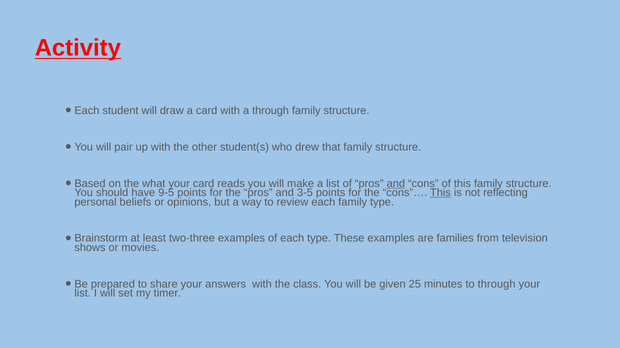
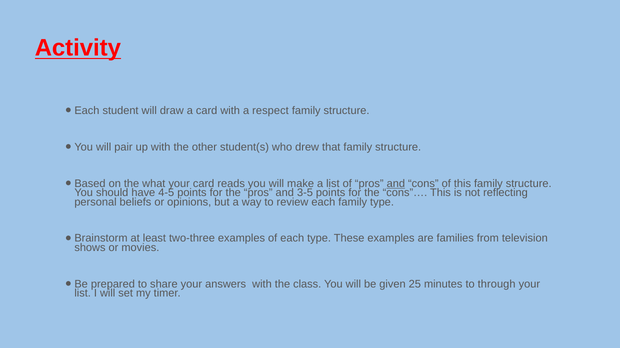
a through: through -> respect
9-5: 9-5 -> 4-5
This at (440, 193) underline: present -> none
